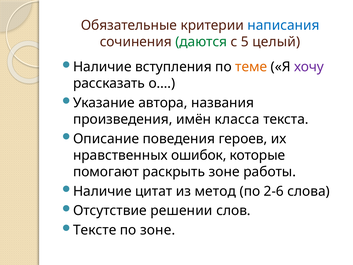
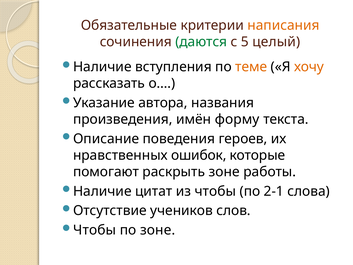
написания colour: blue -> orange
хочу colour: purple -> orange
класса: класса -> форму
из метод: метод -> чтобы
2-6: 2-6 -> 2-1
решении: решении -> учеников
Тексте at (95, 230): Тексте -> Чтобы
